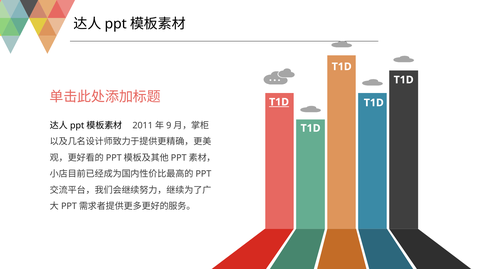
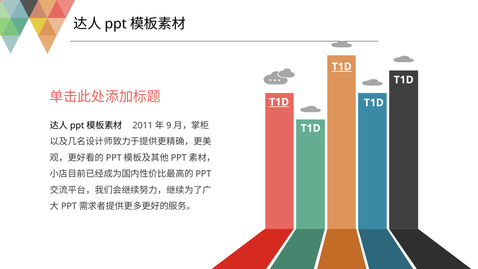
T1D at (342, 67) underline: none -> present
